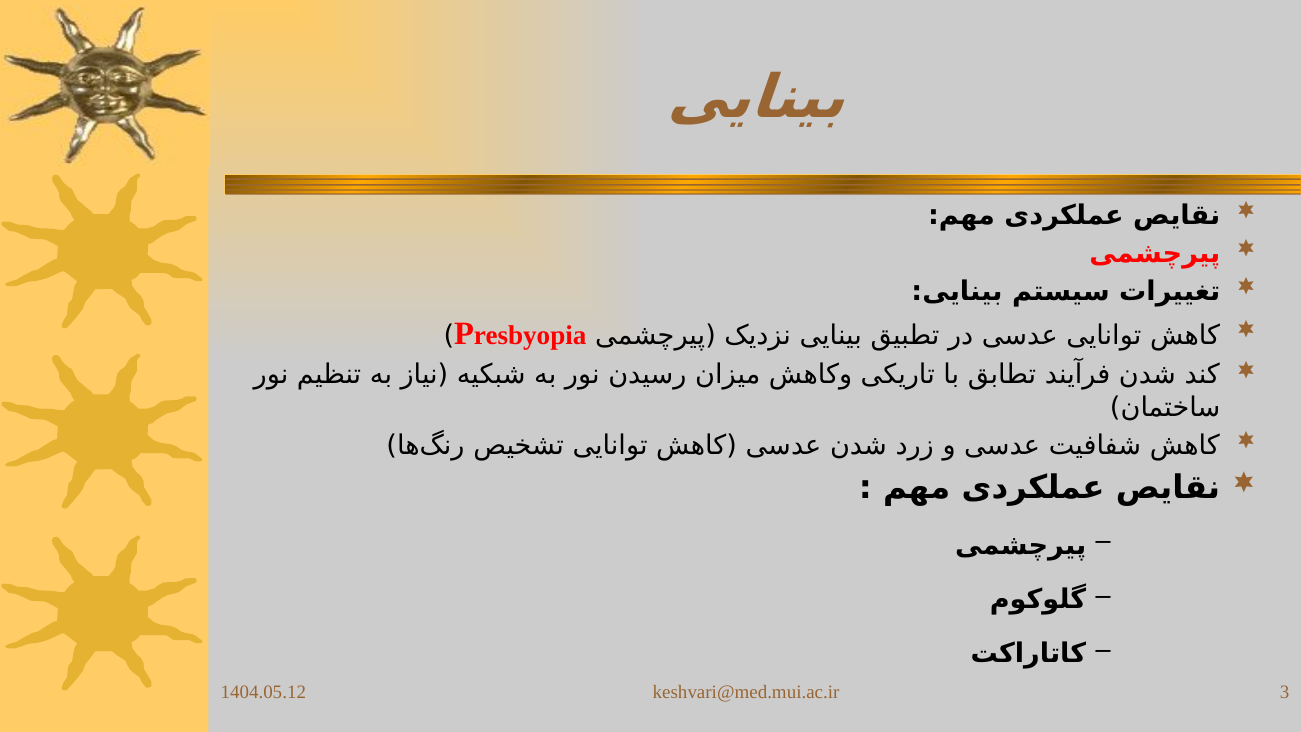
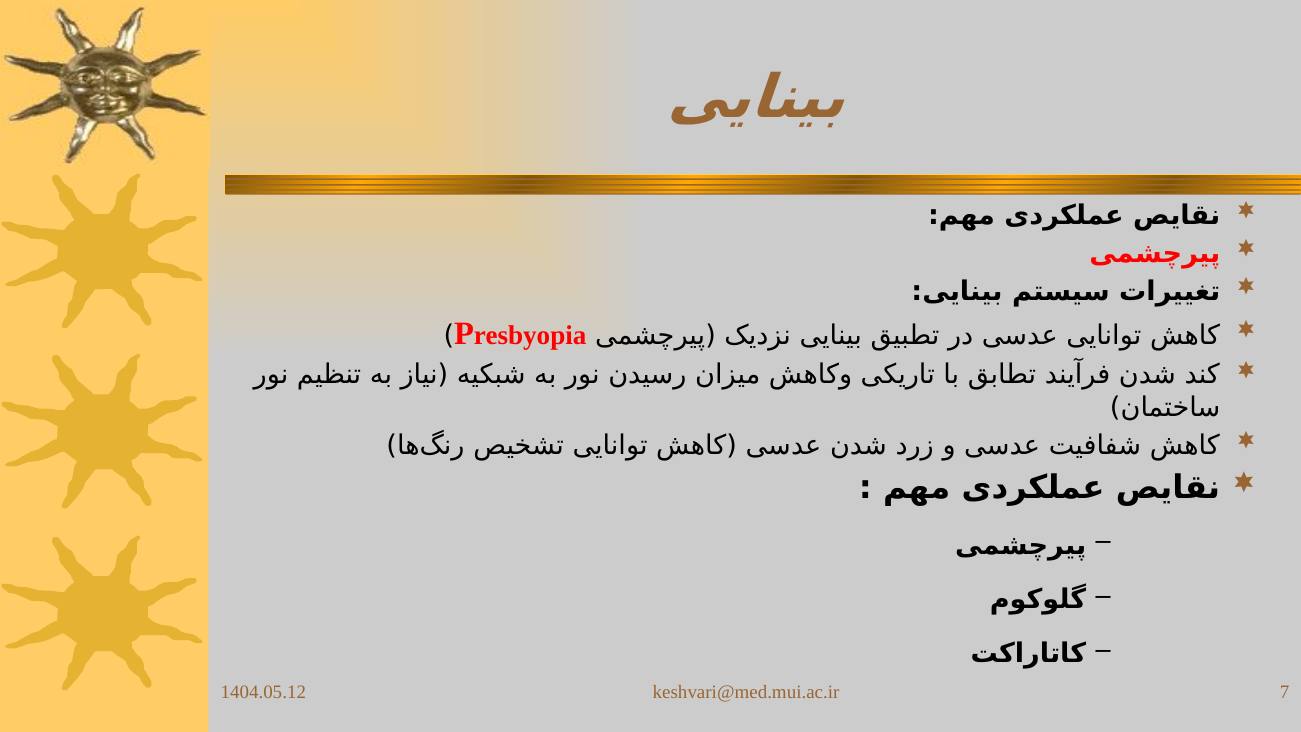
3: 3 -> 7
